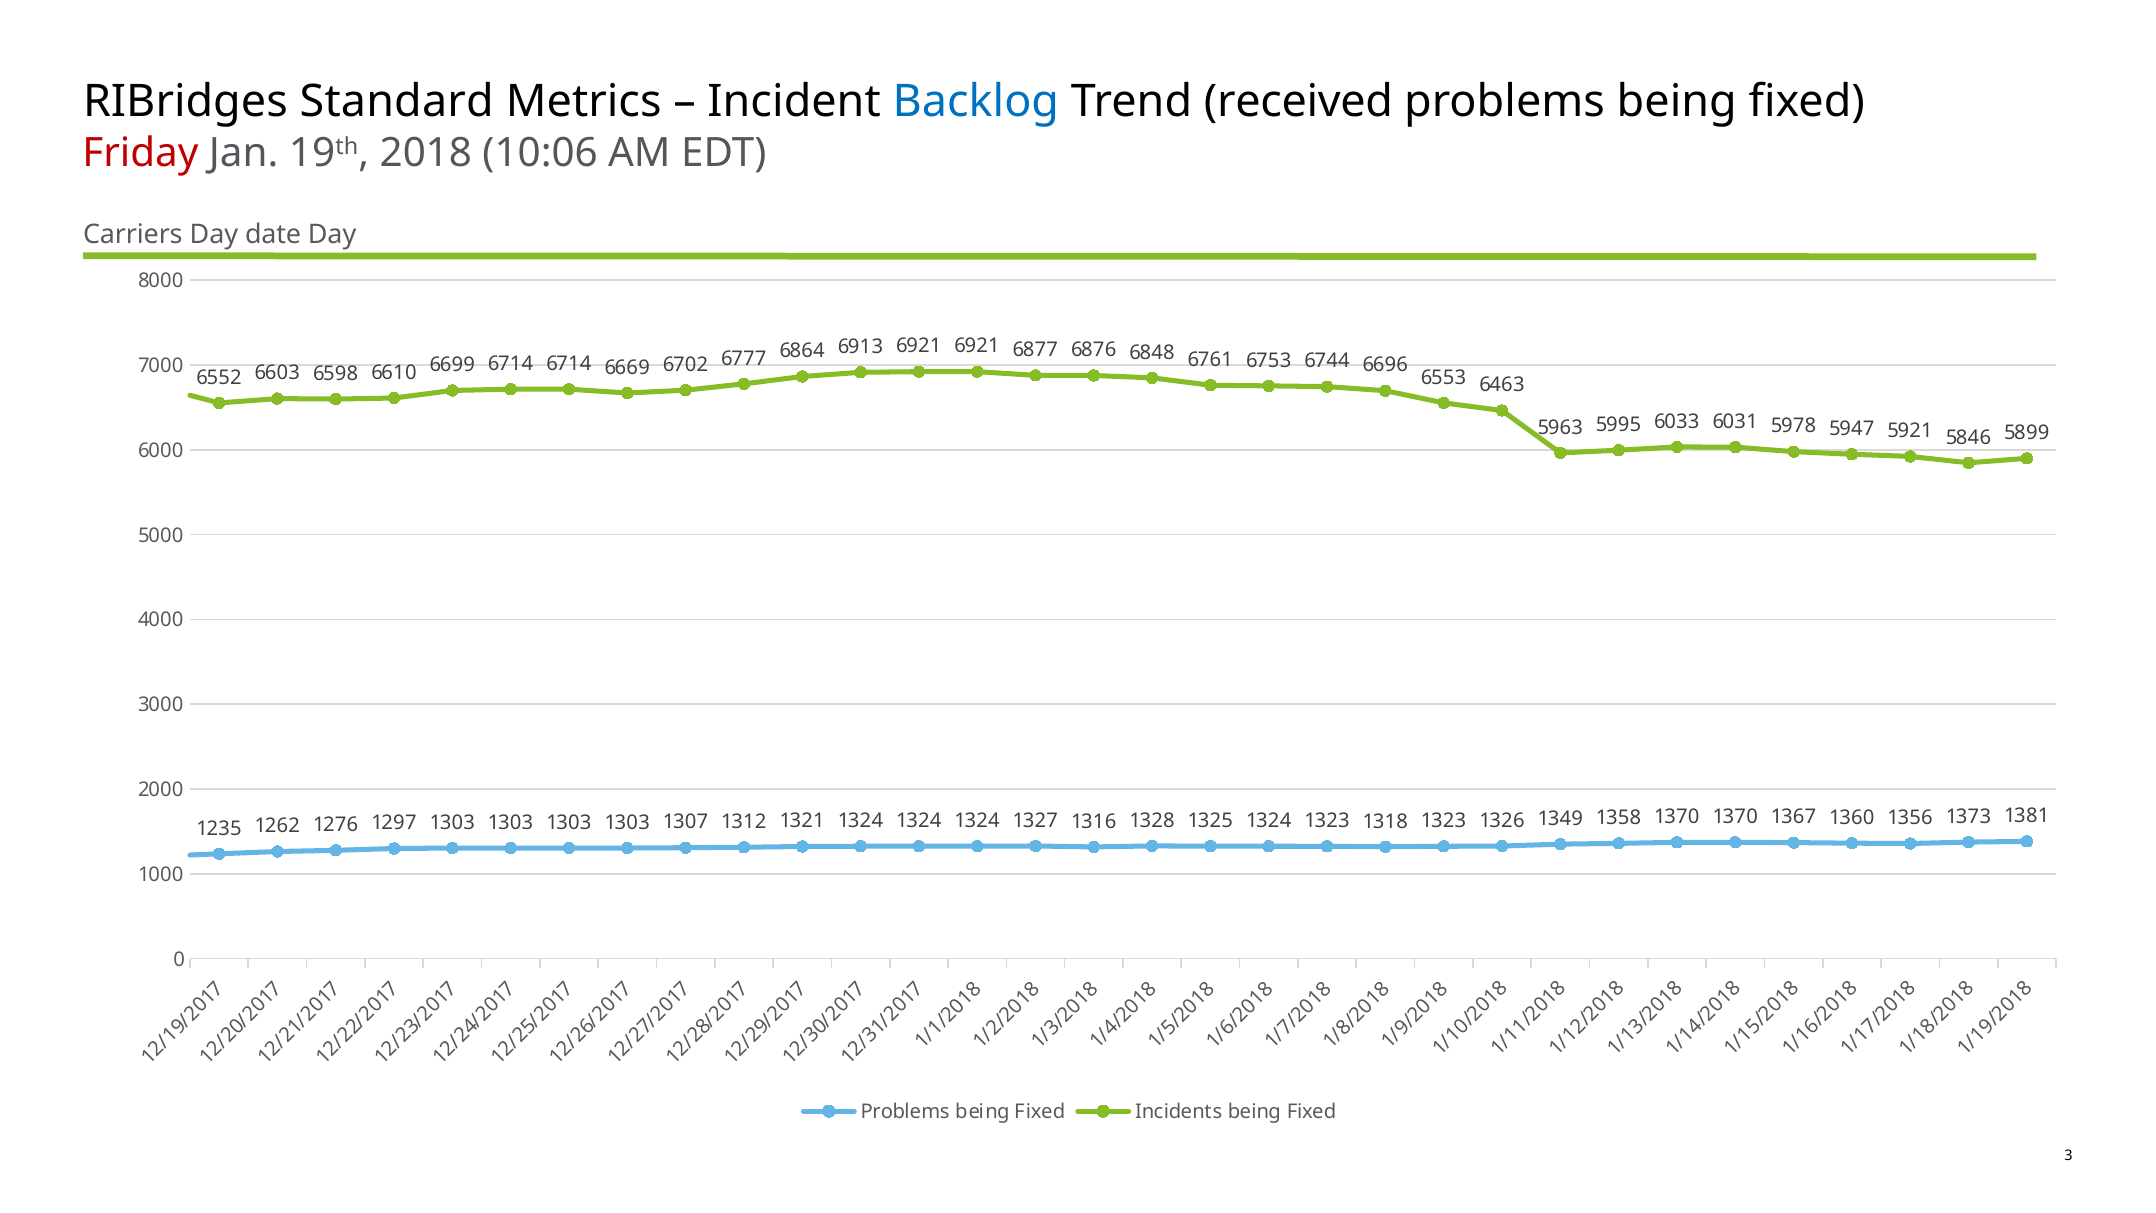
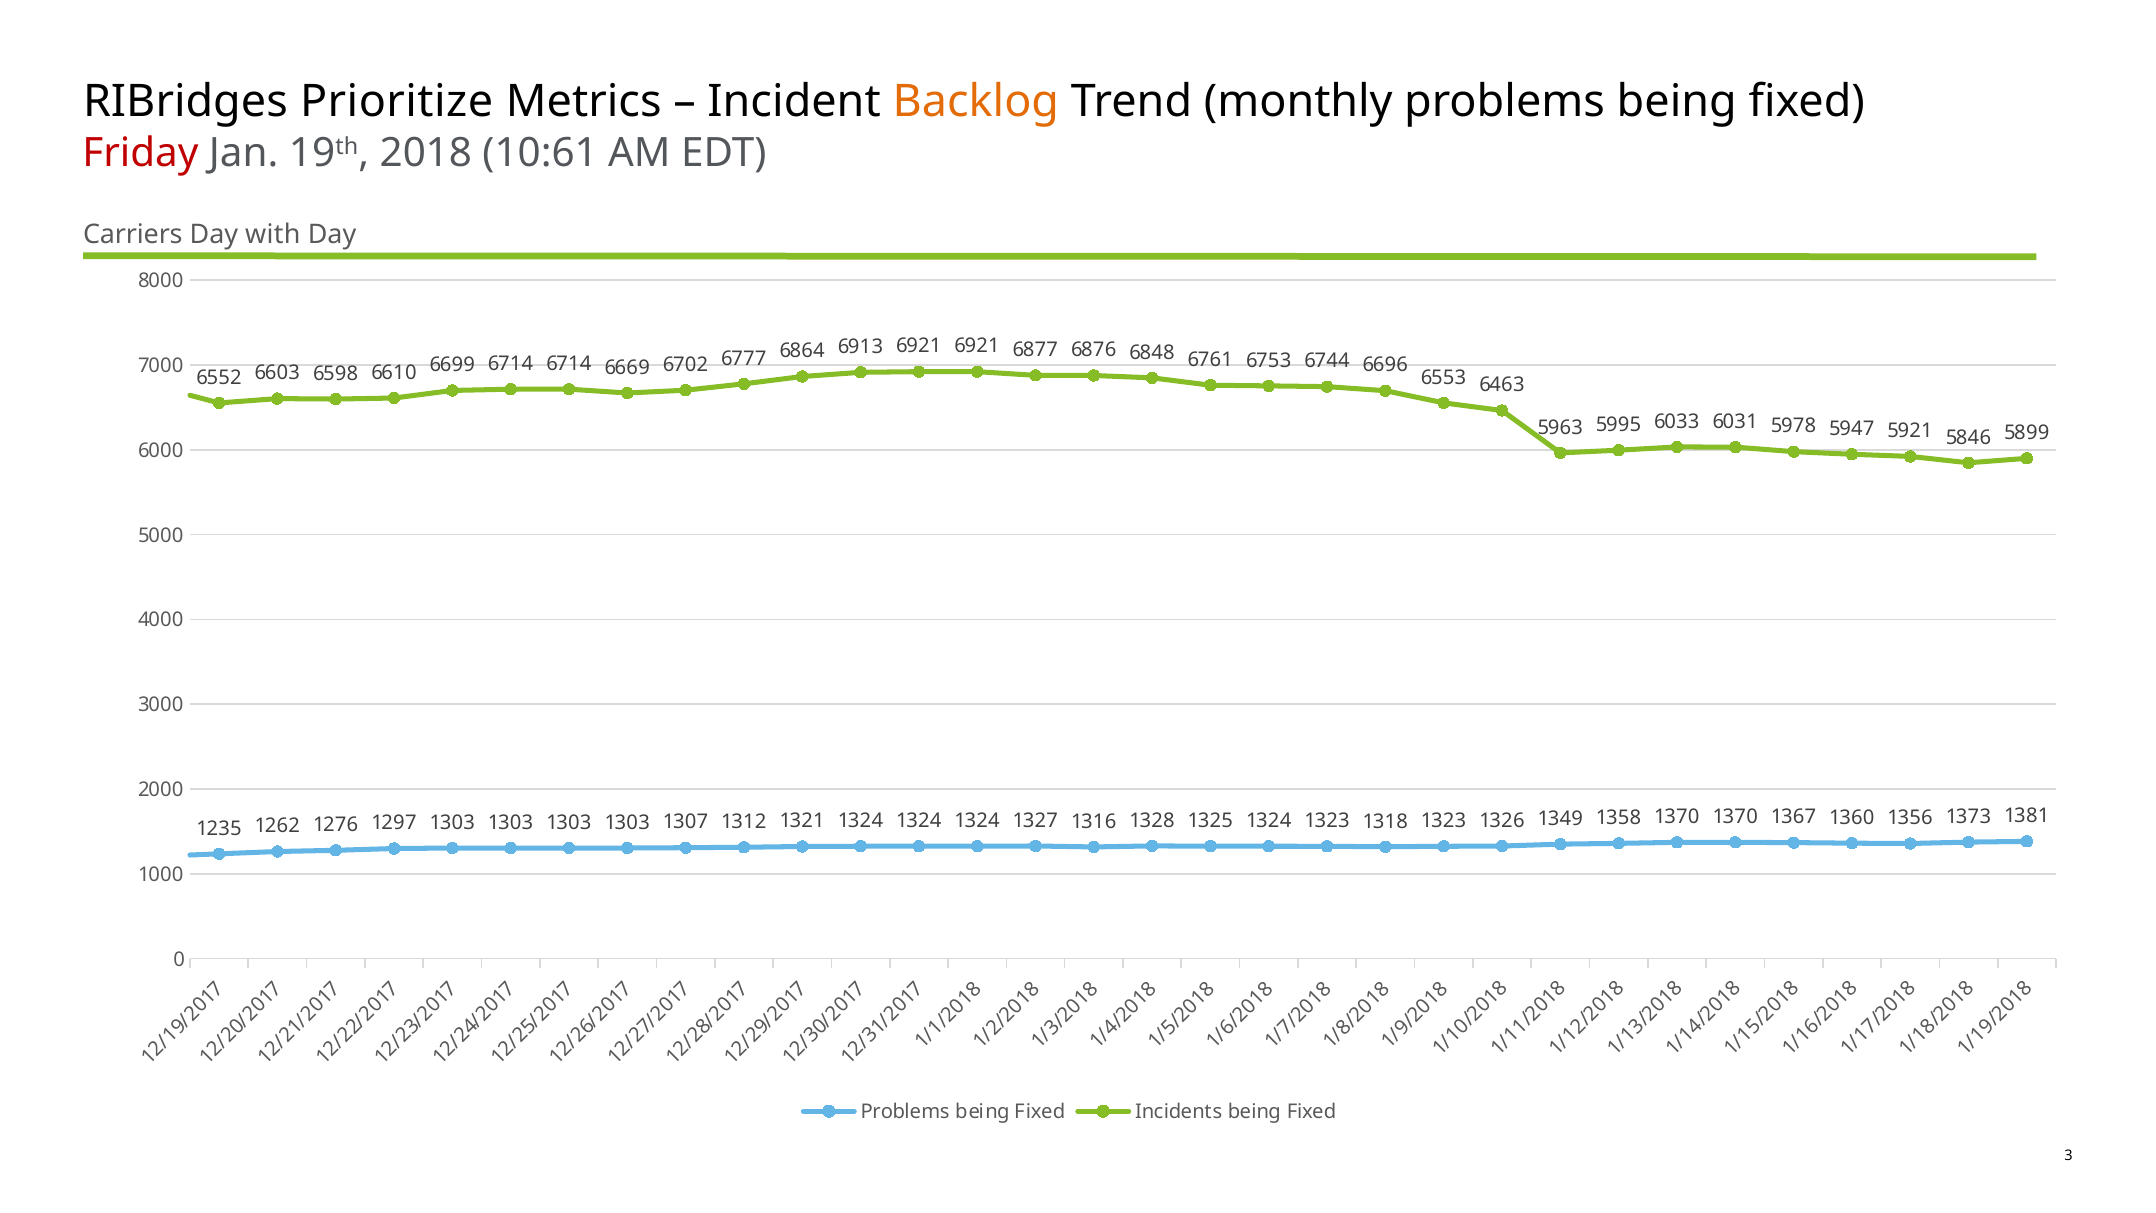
Standard: Standard -> Prioritize
Backlog colour: blue -> orange
received: received -> monthly
10:06: 10:06 -> 10:61
date: date -> with
